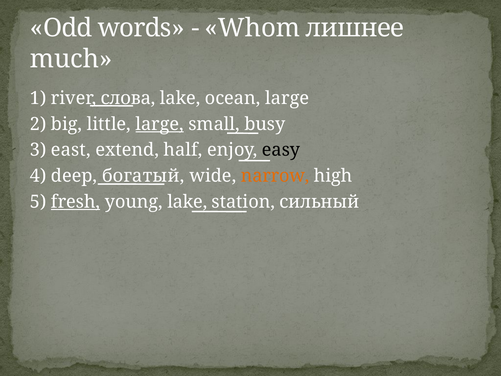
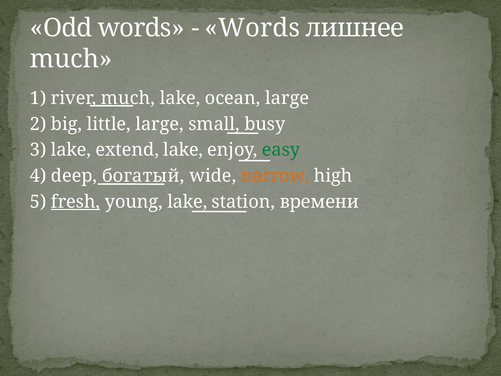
Whom at (252, 28): Whom -> Words
river слова: слова -> much
large at (160, 124) underline: present -> none
3 east: east -> lake
extend half: half -> lake
easy colour: black -> green
сильный: сильный -> времени
